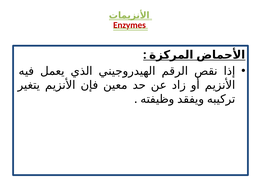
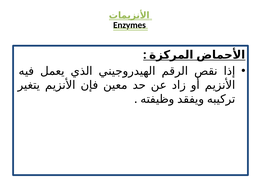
Enzymes colour: red -> black
